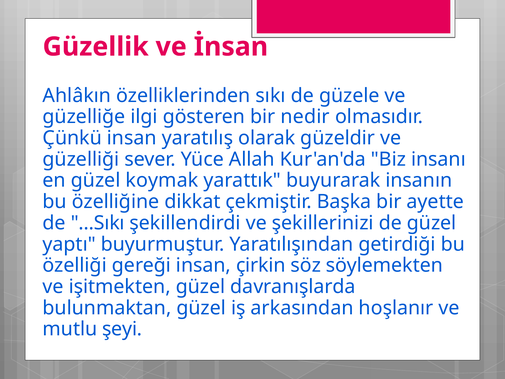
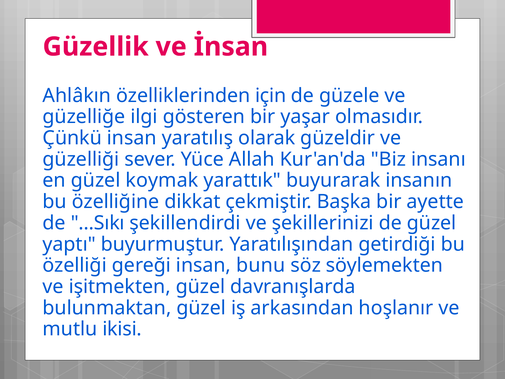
sıkı: sıkı -> için
nedir: nedir -> yaşar
çirkin: çirkin -> bunu
şeyi: şeyi -> ikisi
